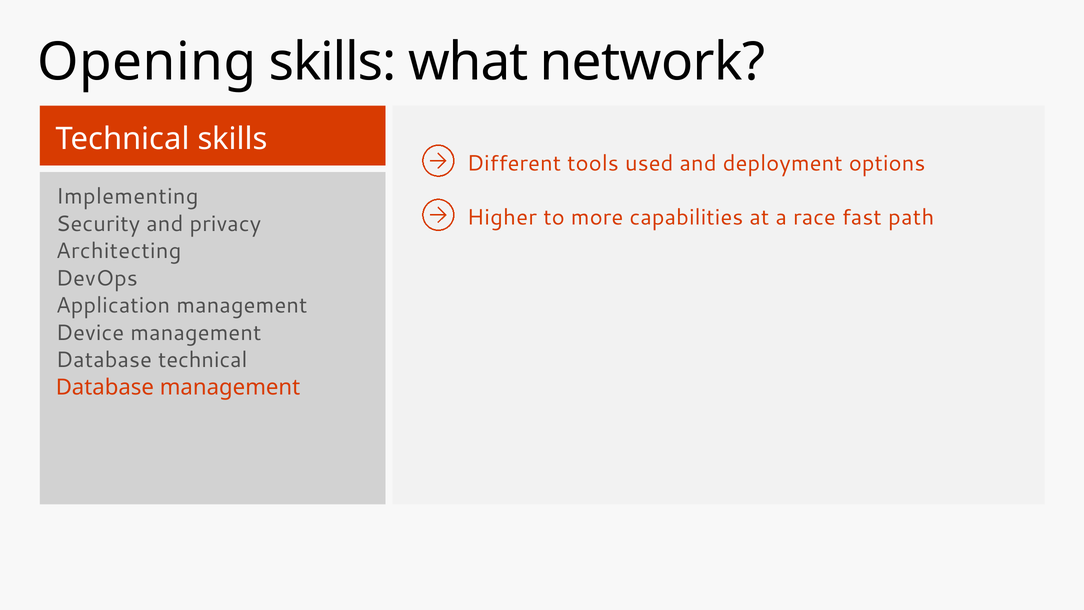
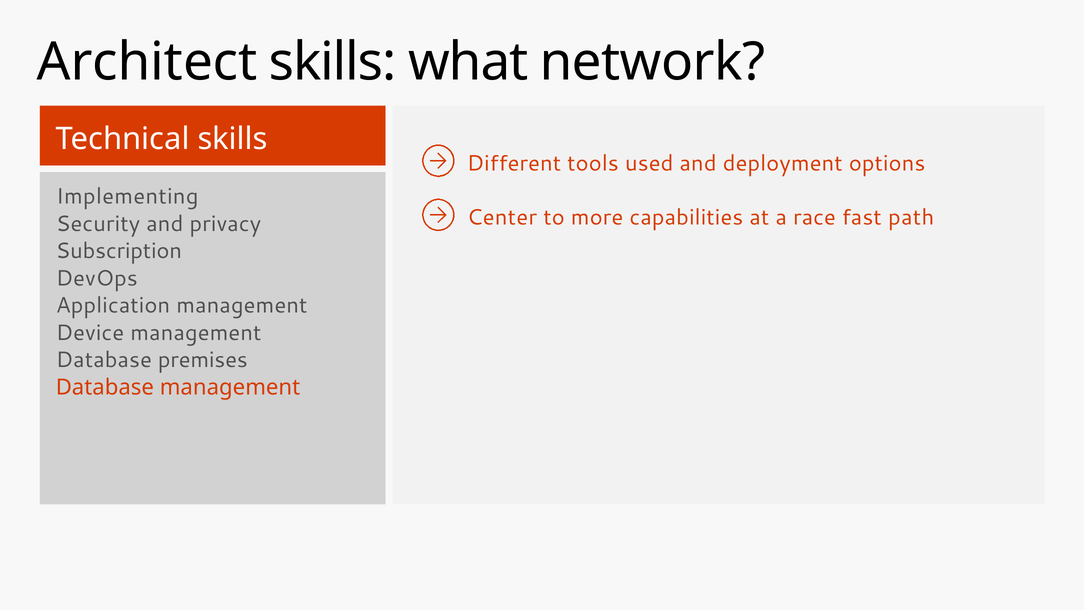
Opening: Opening -> Architect
Higher: Higher -> Center
Architecting: Architecting -> Subscription
Database technical: technical -> premises
